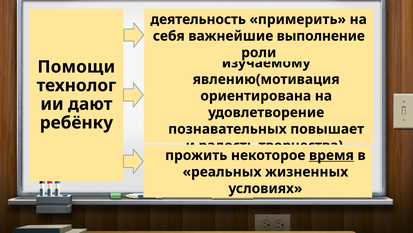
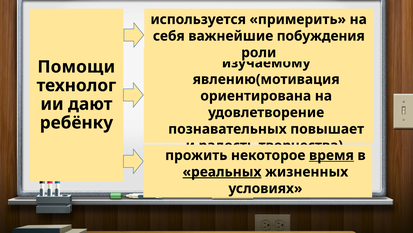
деятельность: деятельность -> используется
выполнение: выполнение -> побуждения
реальных underline: none -> present
